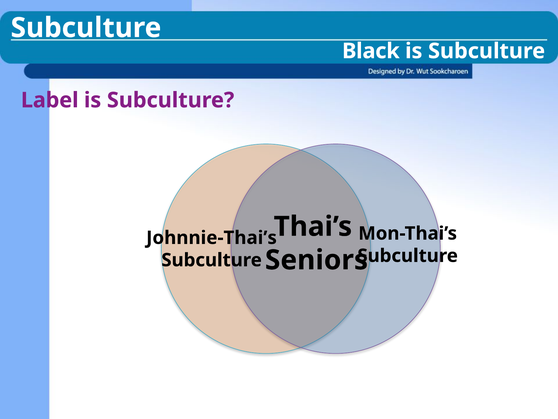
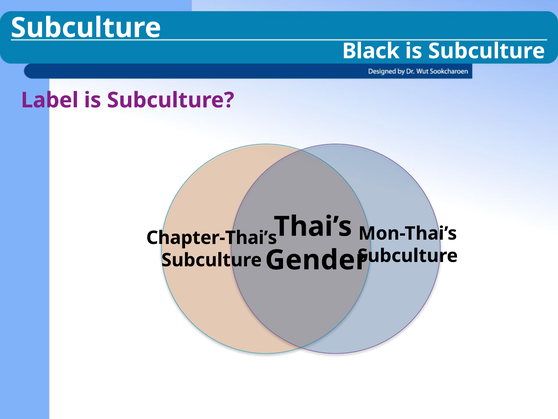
Johnnie-Thai’s: Johnnie-Thai’s -> Chapter-Thai’s
Seniors: Seniors -> Gender
